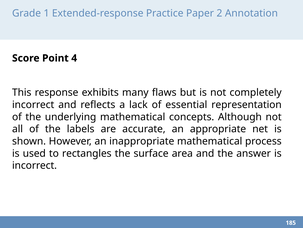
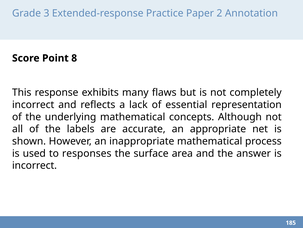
1: 1 -> 3
4: 4 -> 8
rectangles: rectangles -> responses
